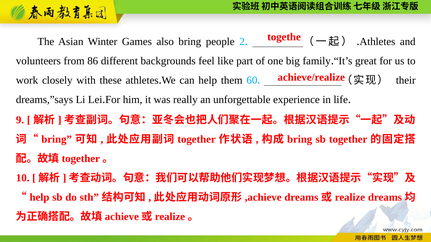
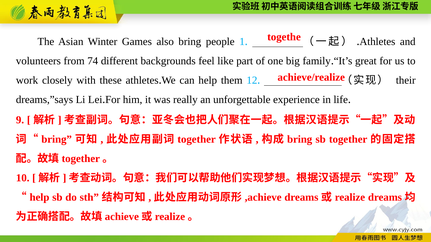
2: 2 -> 1
86: 86 -> 74
60: 60 -> 12
